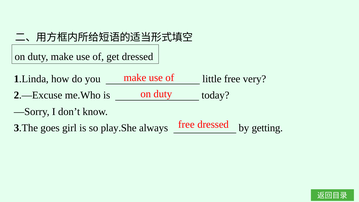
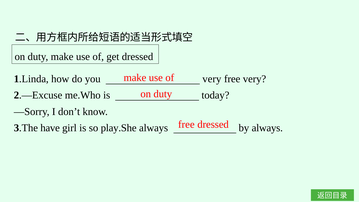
you little: little -> very
goes: goes -> have
by getting: getting -> always
